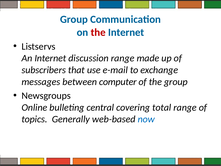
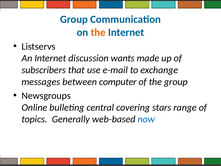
the at (98, 32) colour: red -> orange
discussion range: range -> wants
total: total -> stars
